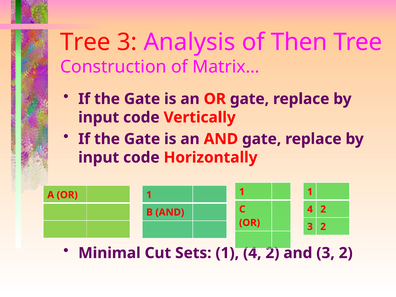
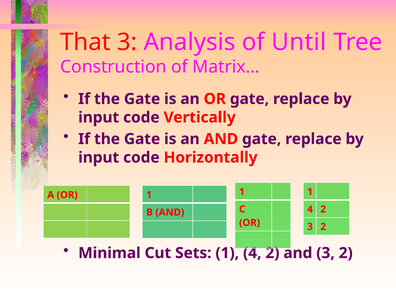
Tree at (85, 42): Tree -> That
Then: Then -> Until
